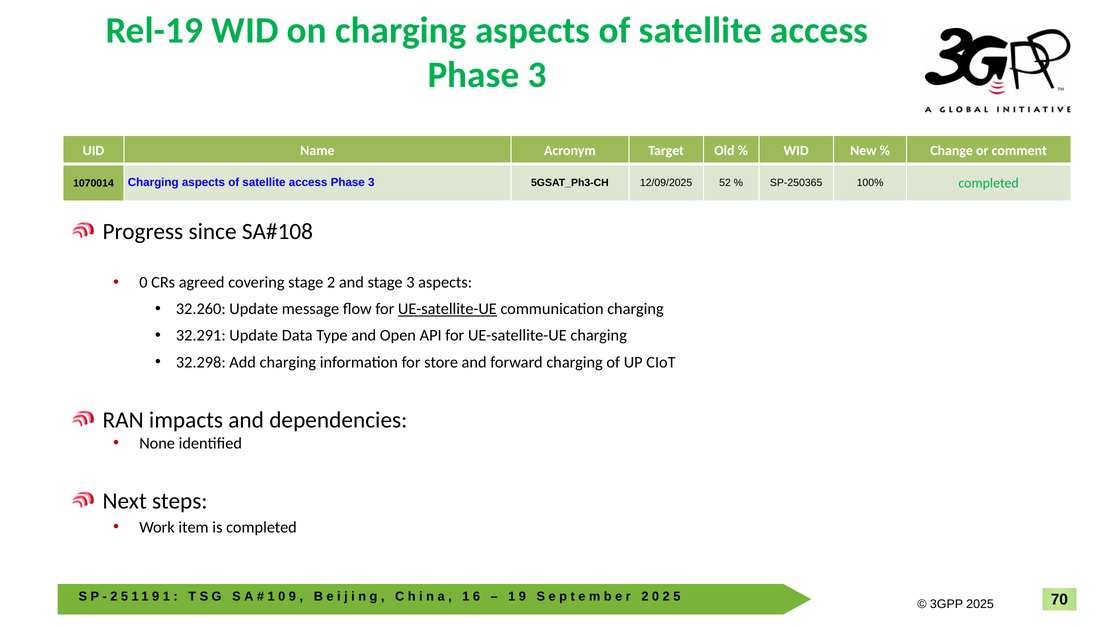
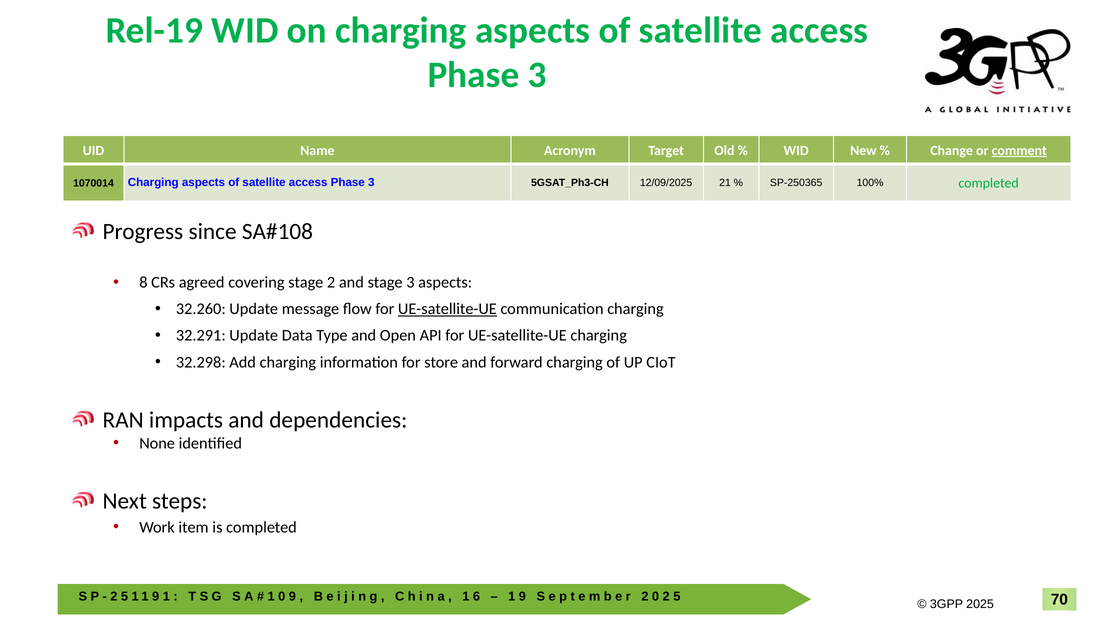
comment underline: none -> present
52: 52 -> 21
0 at (143, 283): 0 -> 8
